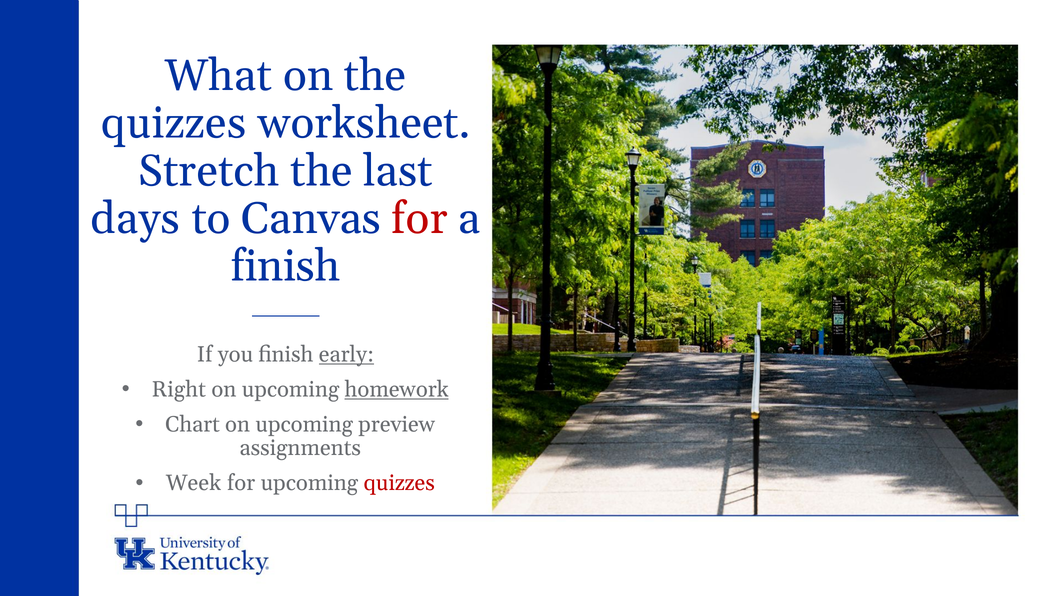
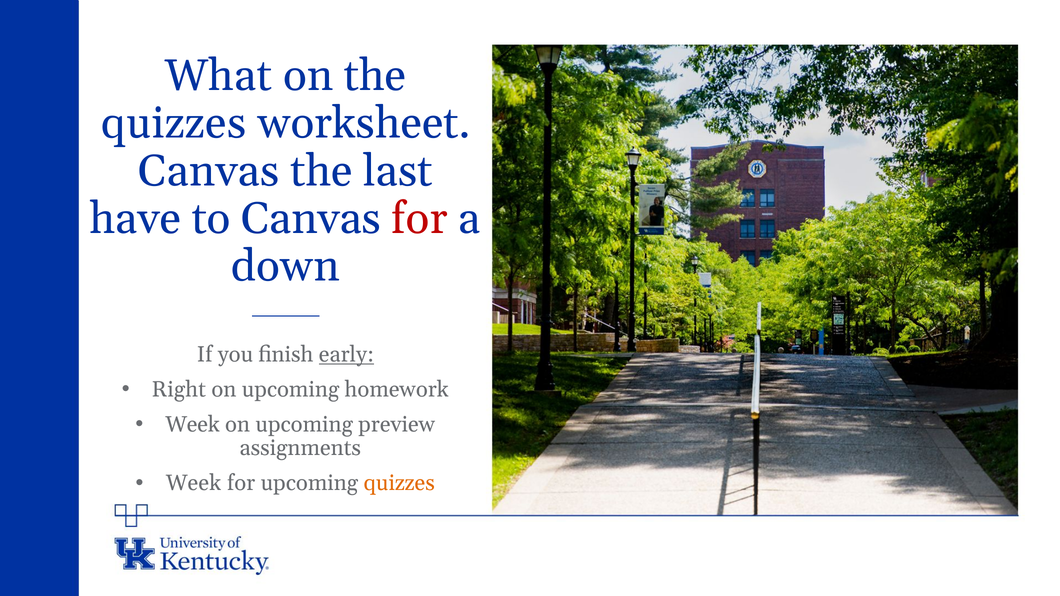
Stretch at (209, 171): Stretch -> Canvas
days: days -> have
finish at (286, 266): finish -> down
homework underline: present -> none
Chart at (193, 425): Chart -> Week
quizzes at (399, 483) colour: red -> orange
